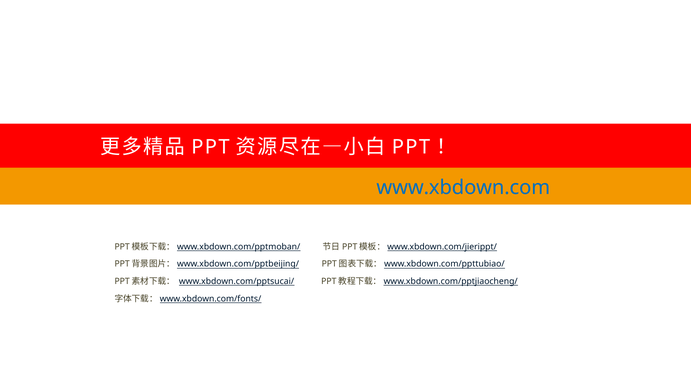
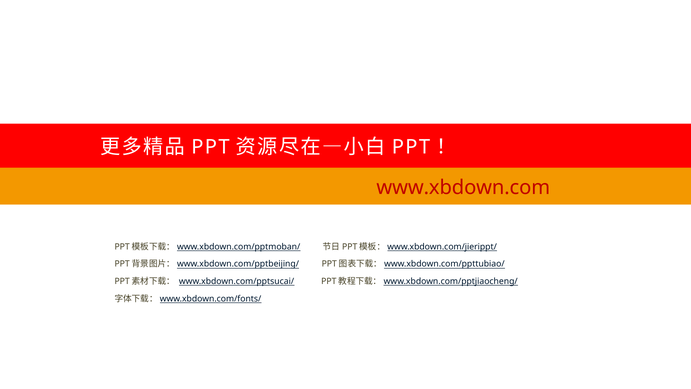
www.xbdown.com colour: blue -> red
